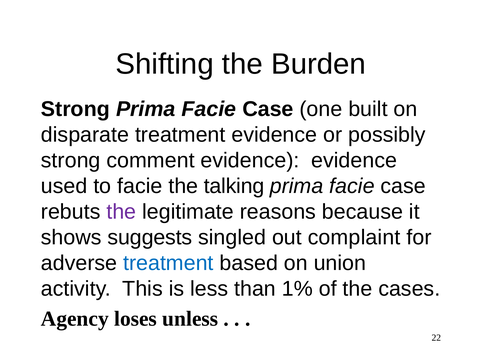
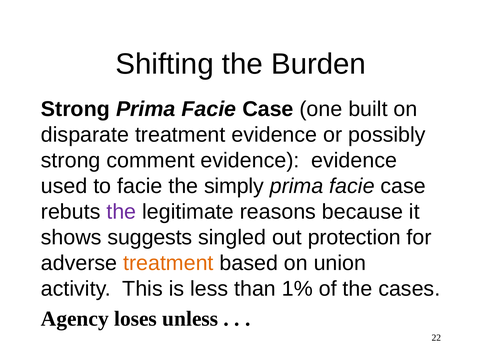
talking: talking -> simply
complaint: complaint -> protection
treatment at (168, 263) colour: blue -> orange
